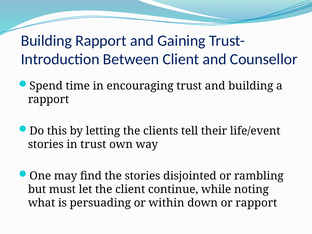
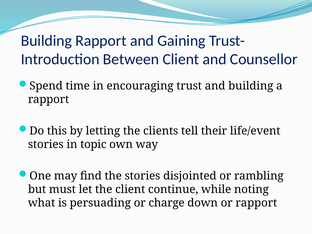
in trust: trust -> topic
within: within -> charge
